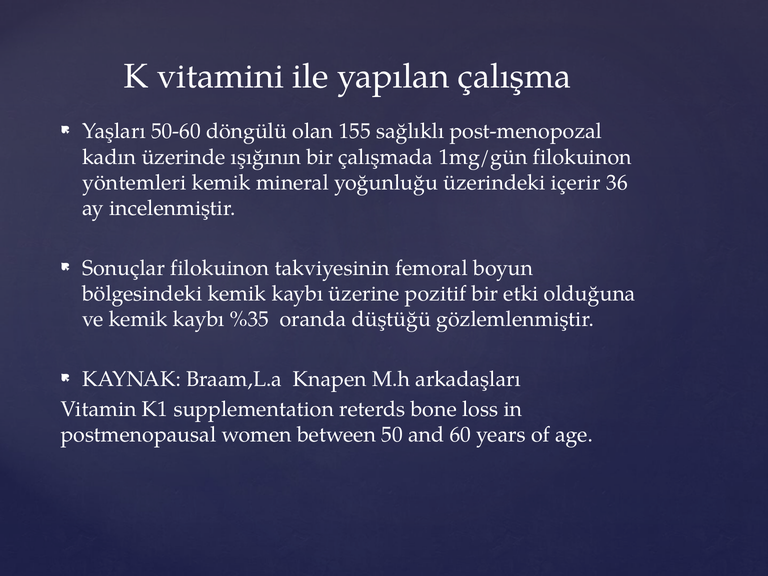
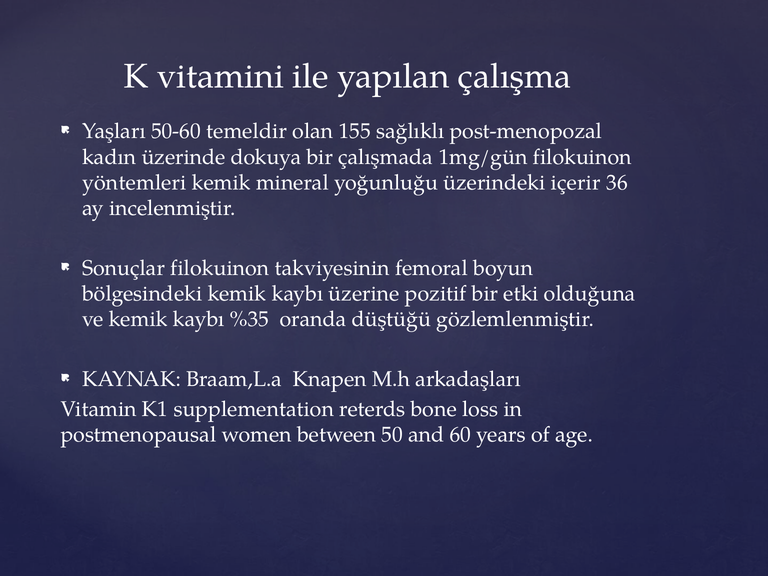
döngülü: döngülü -> temeldir
ışığının: ışığının -> dokuya
